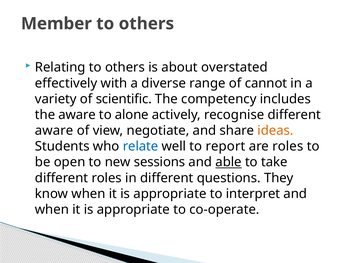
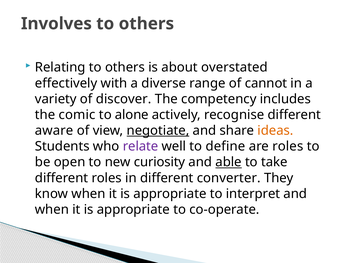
Member: Member -> Involves
scientific: scientific -> discover
the aware: aware -> comic
negotiate underline: none -> present
relate colour: blue -> purple
report: report -> define
sessions: sessions -> curiosity
questions: questions -> converter
